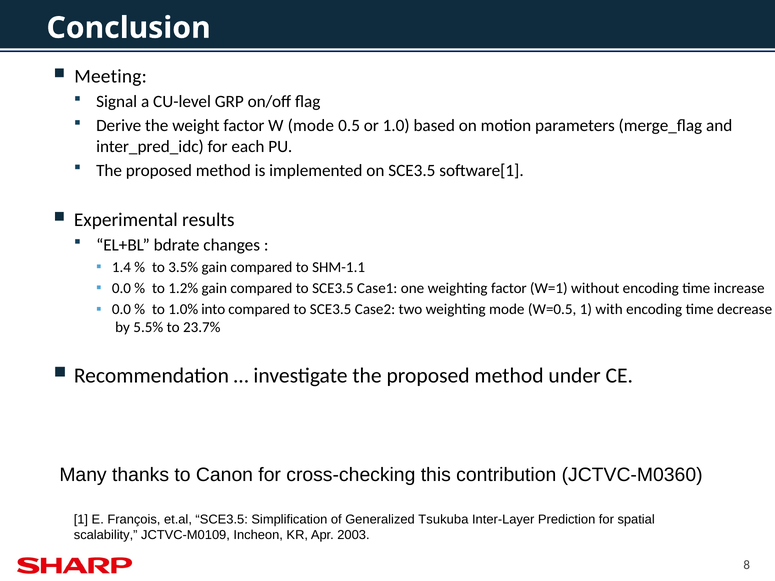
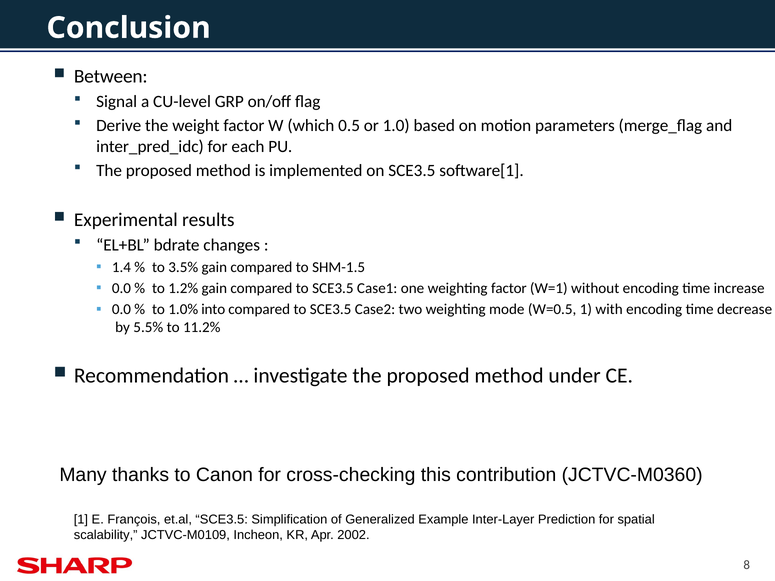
Meeting: Meeting -> Between
W mode: mode -> which
SHM-1.1: SHM-1.1 -> SHM-1.5
23.7%: 23.7% -> 11.2%
Tsukuba: Tsukuba -> Example
2003: 2003 -> 2002
